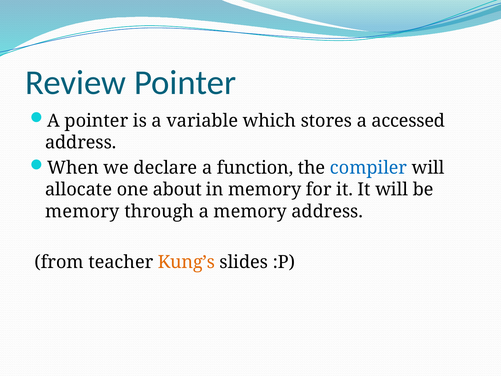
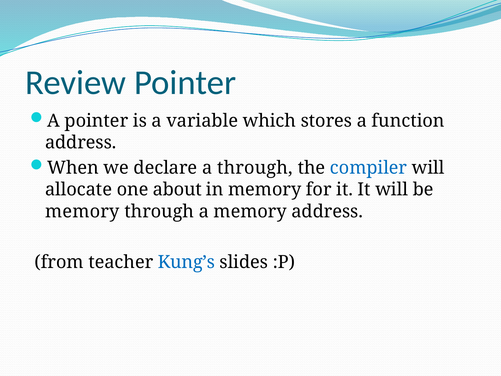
accessed: accessed -> function
a function: function -> through
Kung’s colour: orange -> blue
